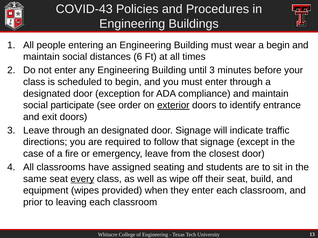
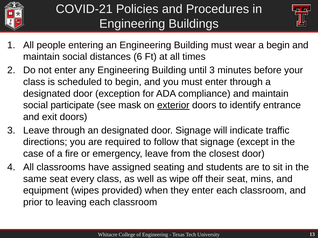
COVID-43: COVID-43 -> COVID-21
order: order -> mask
every underline: present -> none
build: build -> mins
